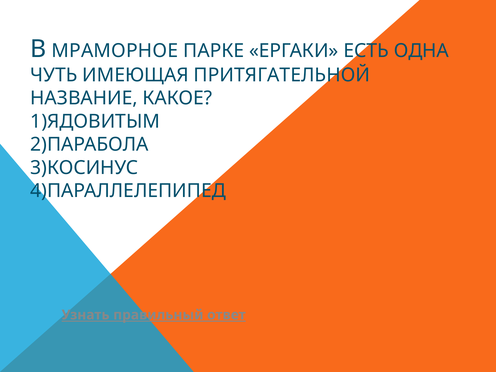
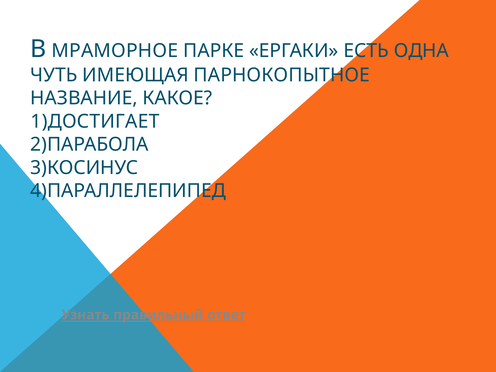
ПРИТЯГАТЕЛЬНОЙ: ПРИТЯГАТЕЛЬНОЙ -> ПАРНОКОПЫТНОЕ
1)ЯДОВИТЫМ: 1)ЯДОВИТЫМ -> 1)ДОСТИГАЕТ
